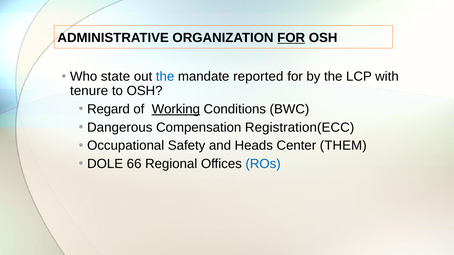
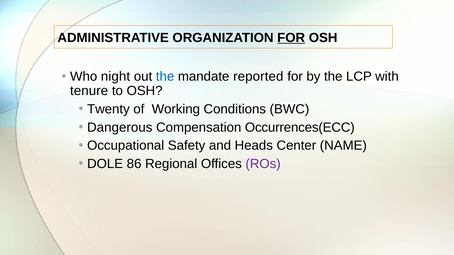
state: state -> night
Regard: Regard -> Twenty
Working underline: present -> none
Registration(ECC: Registration(ECC -> Occurrences(ECC
THEM: THEM -> NAME
66: 66 -> 86
ROs colour: blue -> purple
